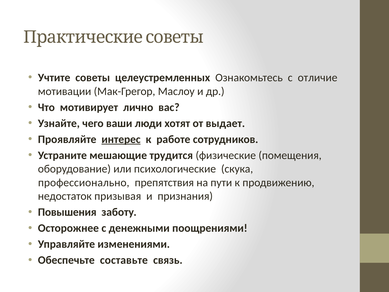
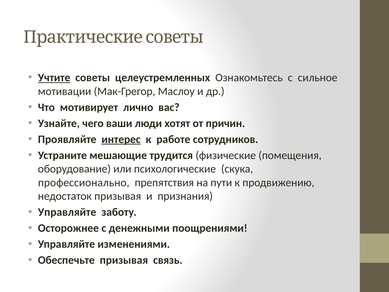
Учтите underline: none -> present
отличие: отличие -> сильное
выдает: выдает -> причин
Повышения at (67, 212): Повышения -> Управляйте
Обеспечьте составьте: составьте -> призывая
